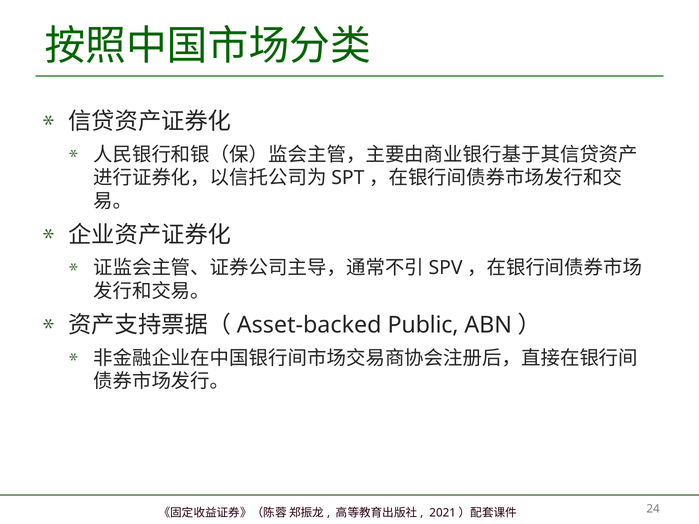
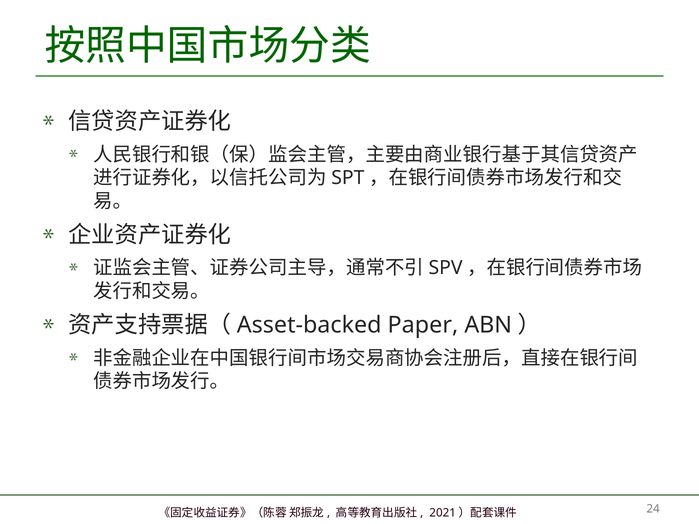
Public: Public -> Paper
